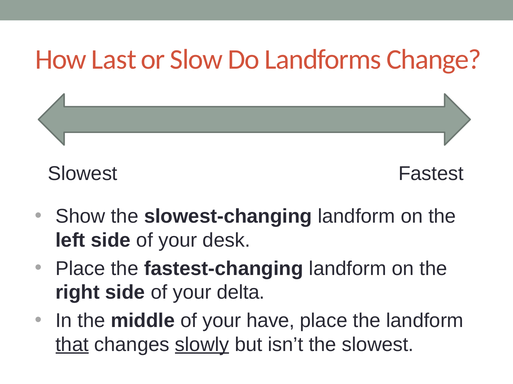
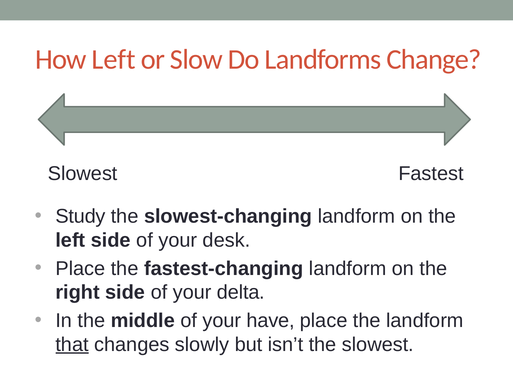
How Last: Last -> Left
Show: Show -> Study
slowly underline: present -> none
